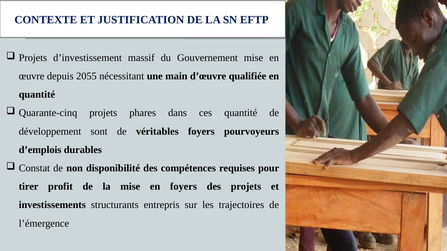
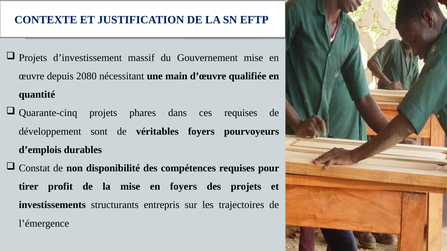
2055: 2055 -> 2080
ces quantité: quantité -> requises
